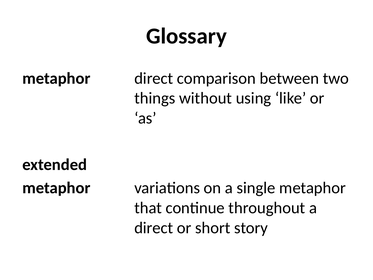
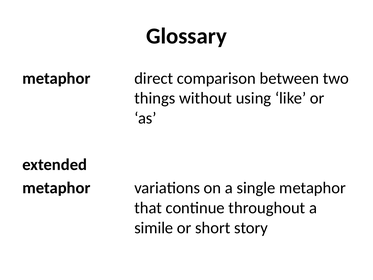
direct at (154, 228): direct -> simile
